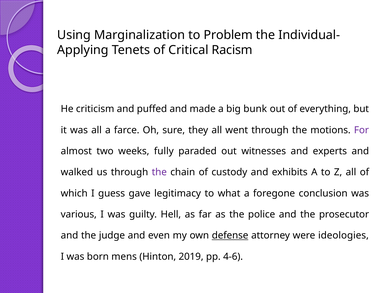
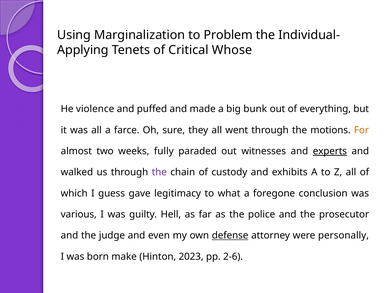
Racism: Racism -> Whose
criticism: criticism -> violence
For colour: purple -> orange
experts underline: none -> present
ideologies: ideologies -> personally
mens: mens -> make
2019: 2019 -> 2023
4-6: 4-6 -> 2-6
